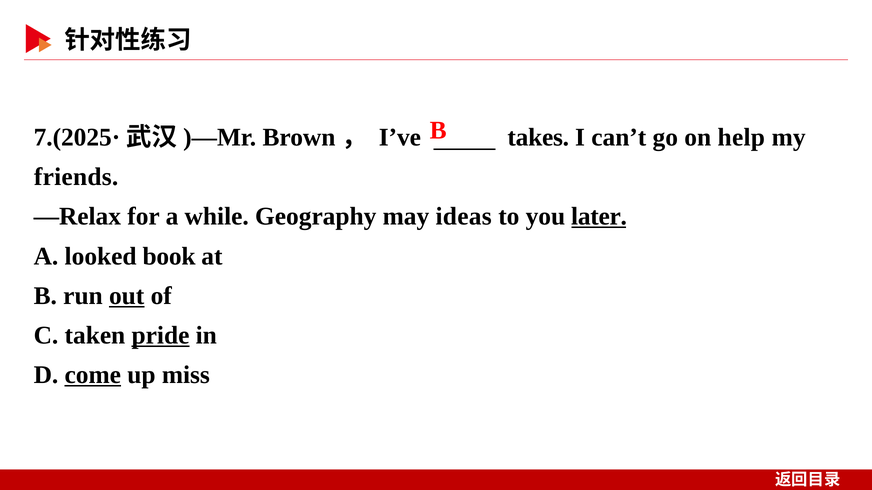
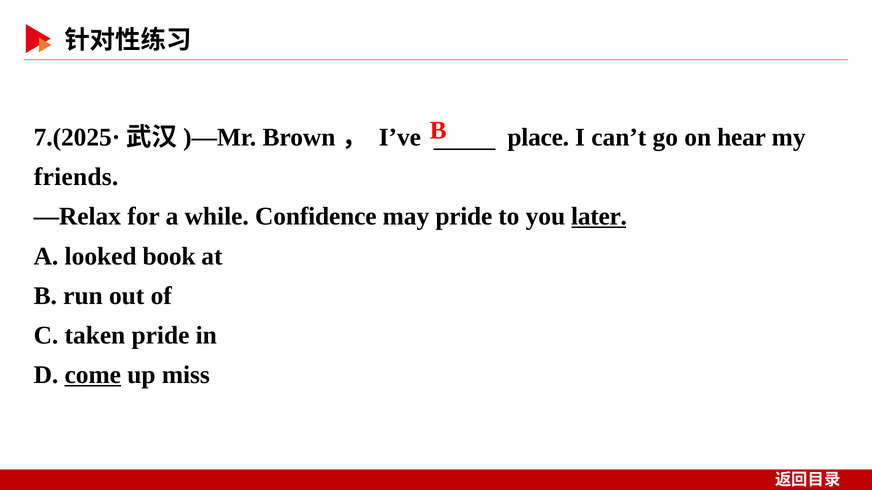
takes: takes -> place
help: help -> hear
Geography: Geography -> Confidence
may ideas: ideas -> pride
out underline: present -> none
pride at (161, 336) underline: present -> none
